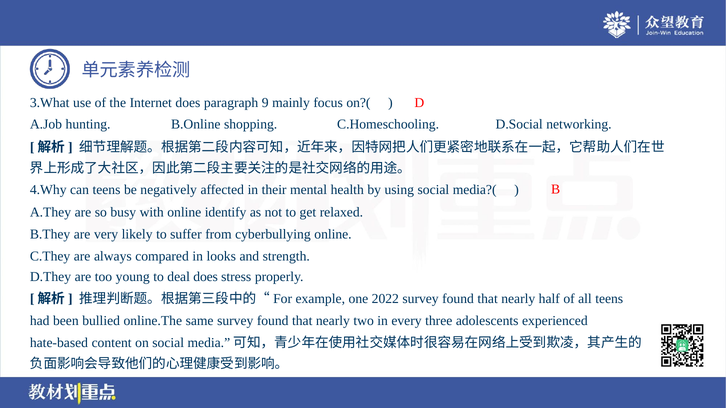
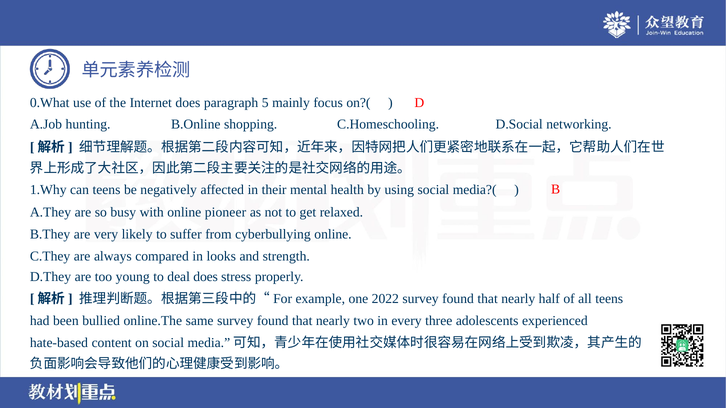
3.What: 3.What -> 0.What
9: 9 -> 5
4.Why: 4.Why -> 1.Why
identify: identify -> pioneer
